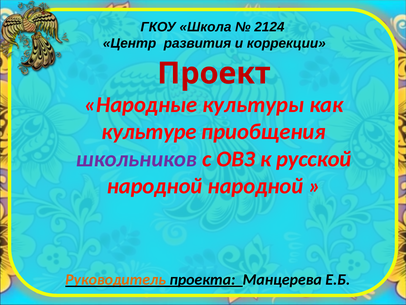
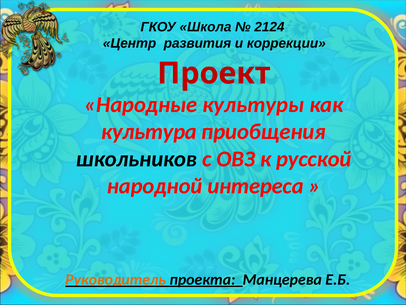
культуре: культуре -> культура
школьников colour: purple -> black
народной народной: народной -> интереса
